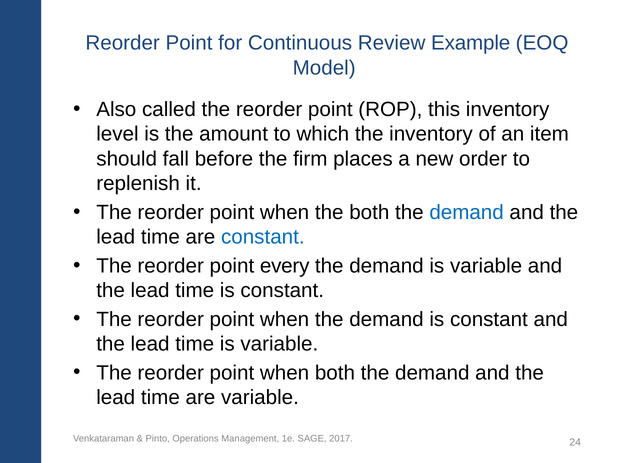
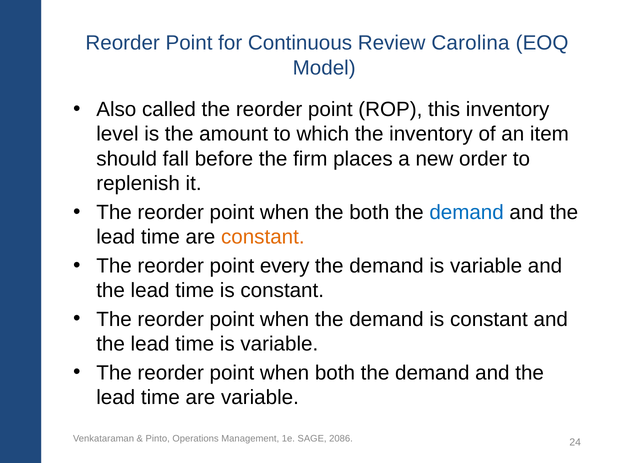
Example: Example -> Carolina
constant at (263, 237) colour: blue -> orange
2017: 2017 -> 2086
